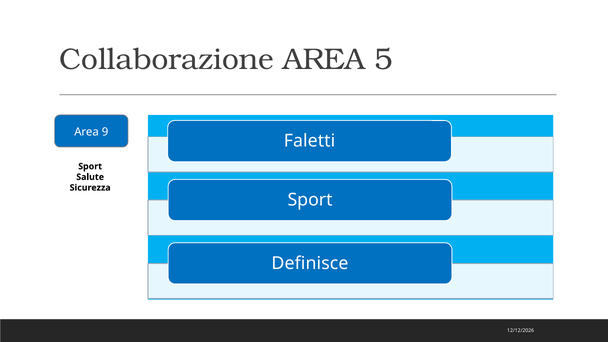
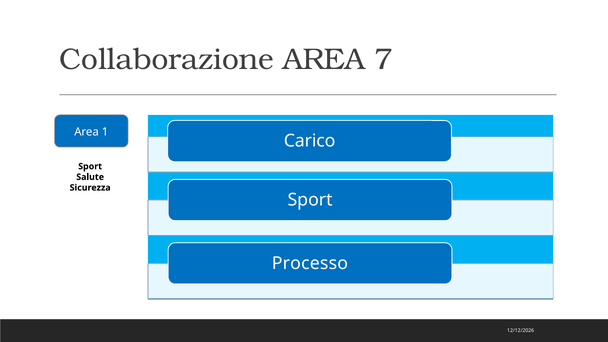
5: 5 -> 7
9: 9 -> 1
Faletti: Faletti -> Carico
Definisce: Definisce -> Processo
